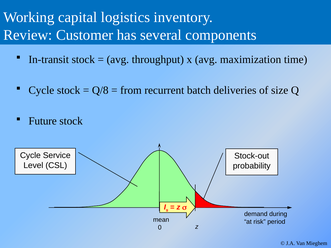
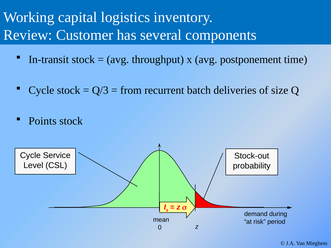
maximization: maximization -> postponement
Q/8: Q/8 -> Q/3
Future: Future -> Points
